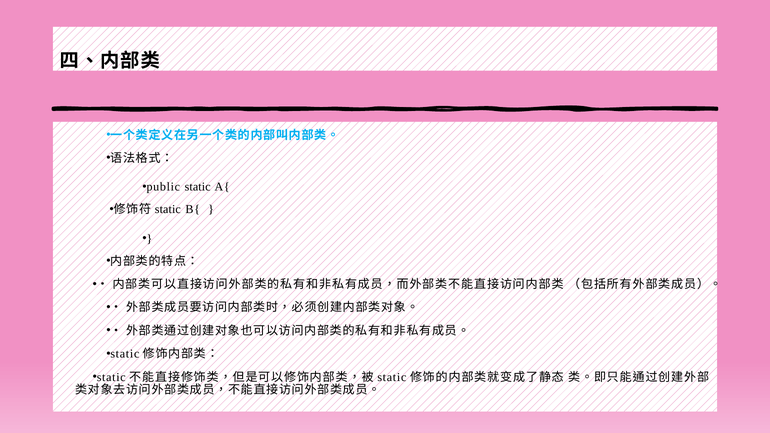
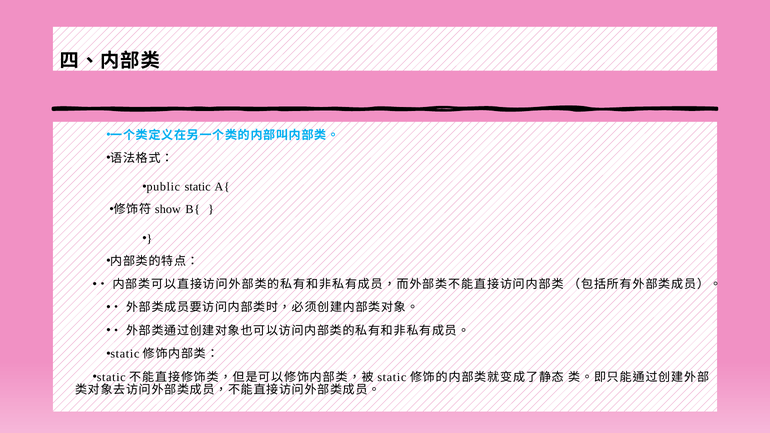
static at (168, 209): static -> show
